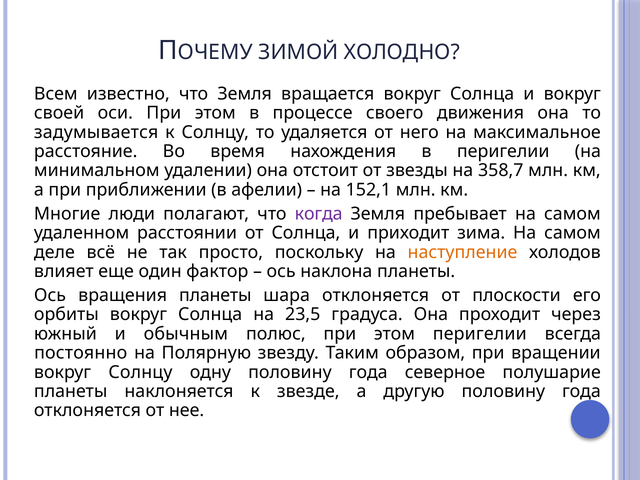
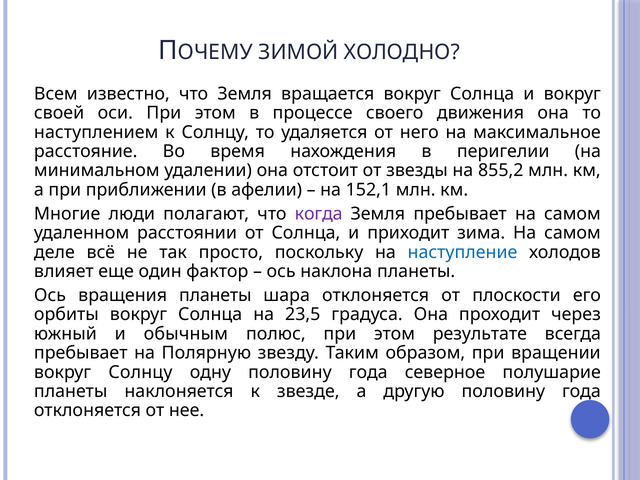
задумывается: задумывается -> наступлением
358,7: 358,7 -> 855,2
наступление colour: orange -> blue
этом перигелии: перигелии -> результате
постоянно at (81, 353): постоянно -> пребывает
